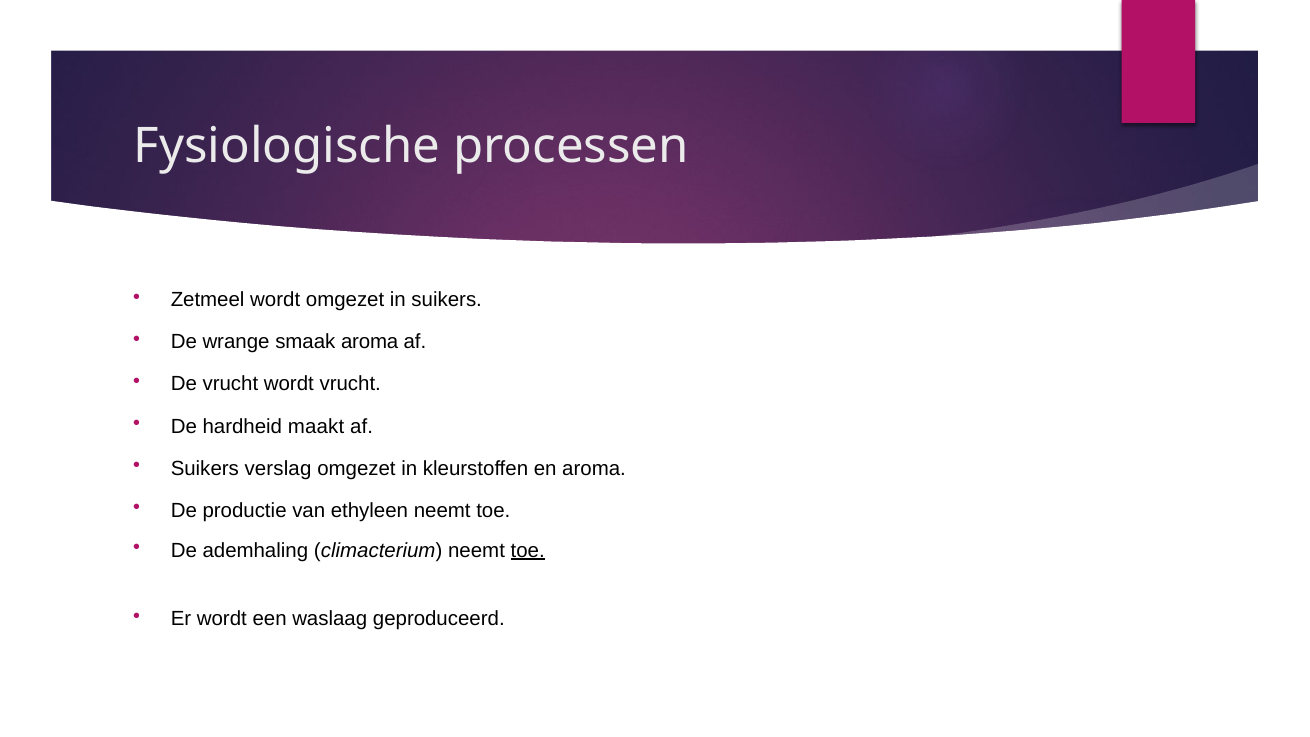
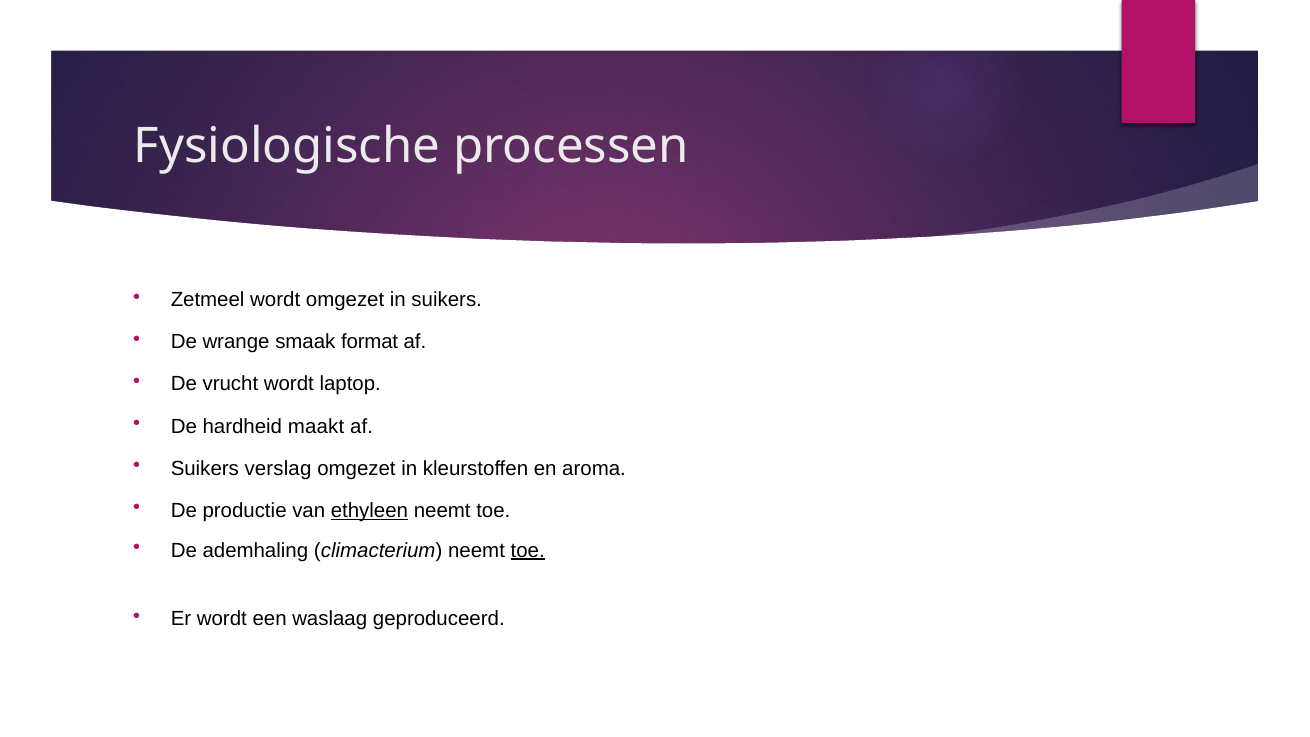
smaak aroma: aroma -> format
wordt vrucht: vrucht -> laptop
ethyleen underline: none -> present
